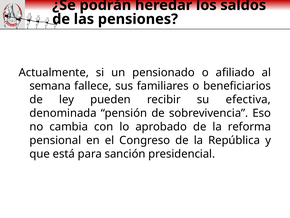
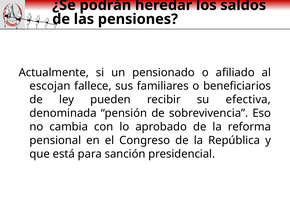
semana: semana -> escojan
